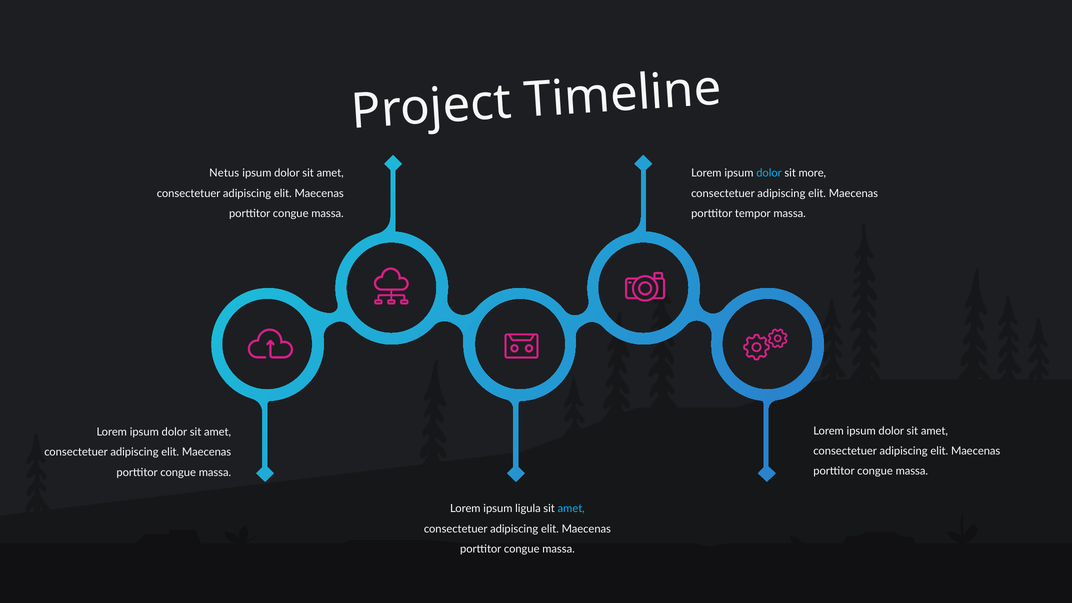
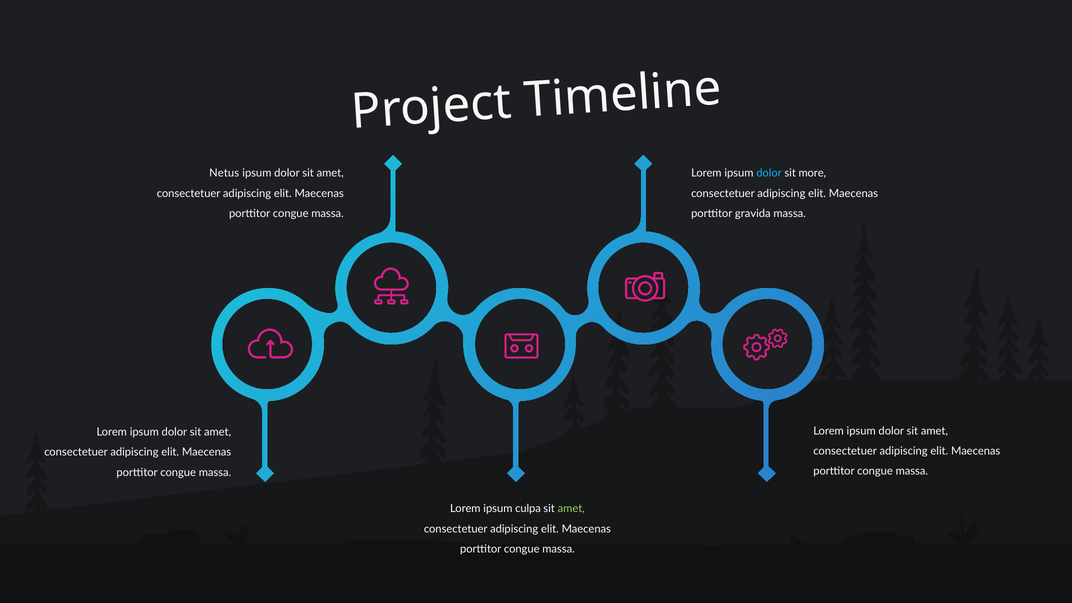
tempor: tempor -> gravida
ligula: ligula -> culpa
amet at (571, 509) colour: light blue -> light green
